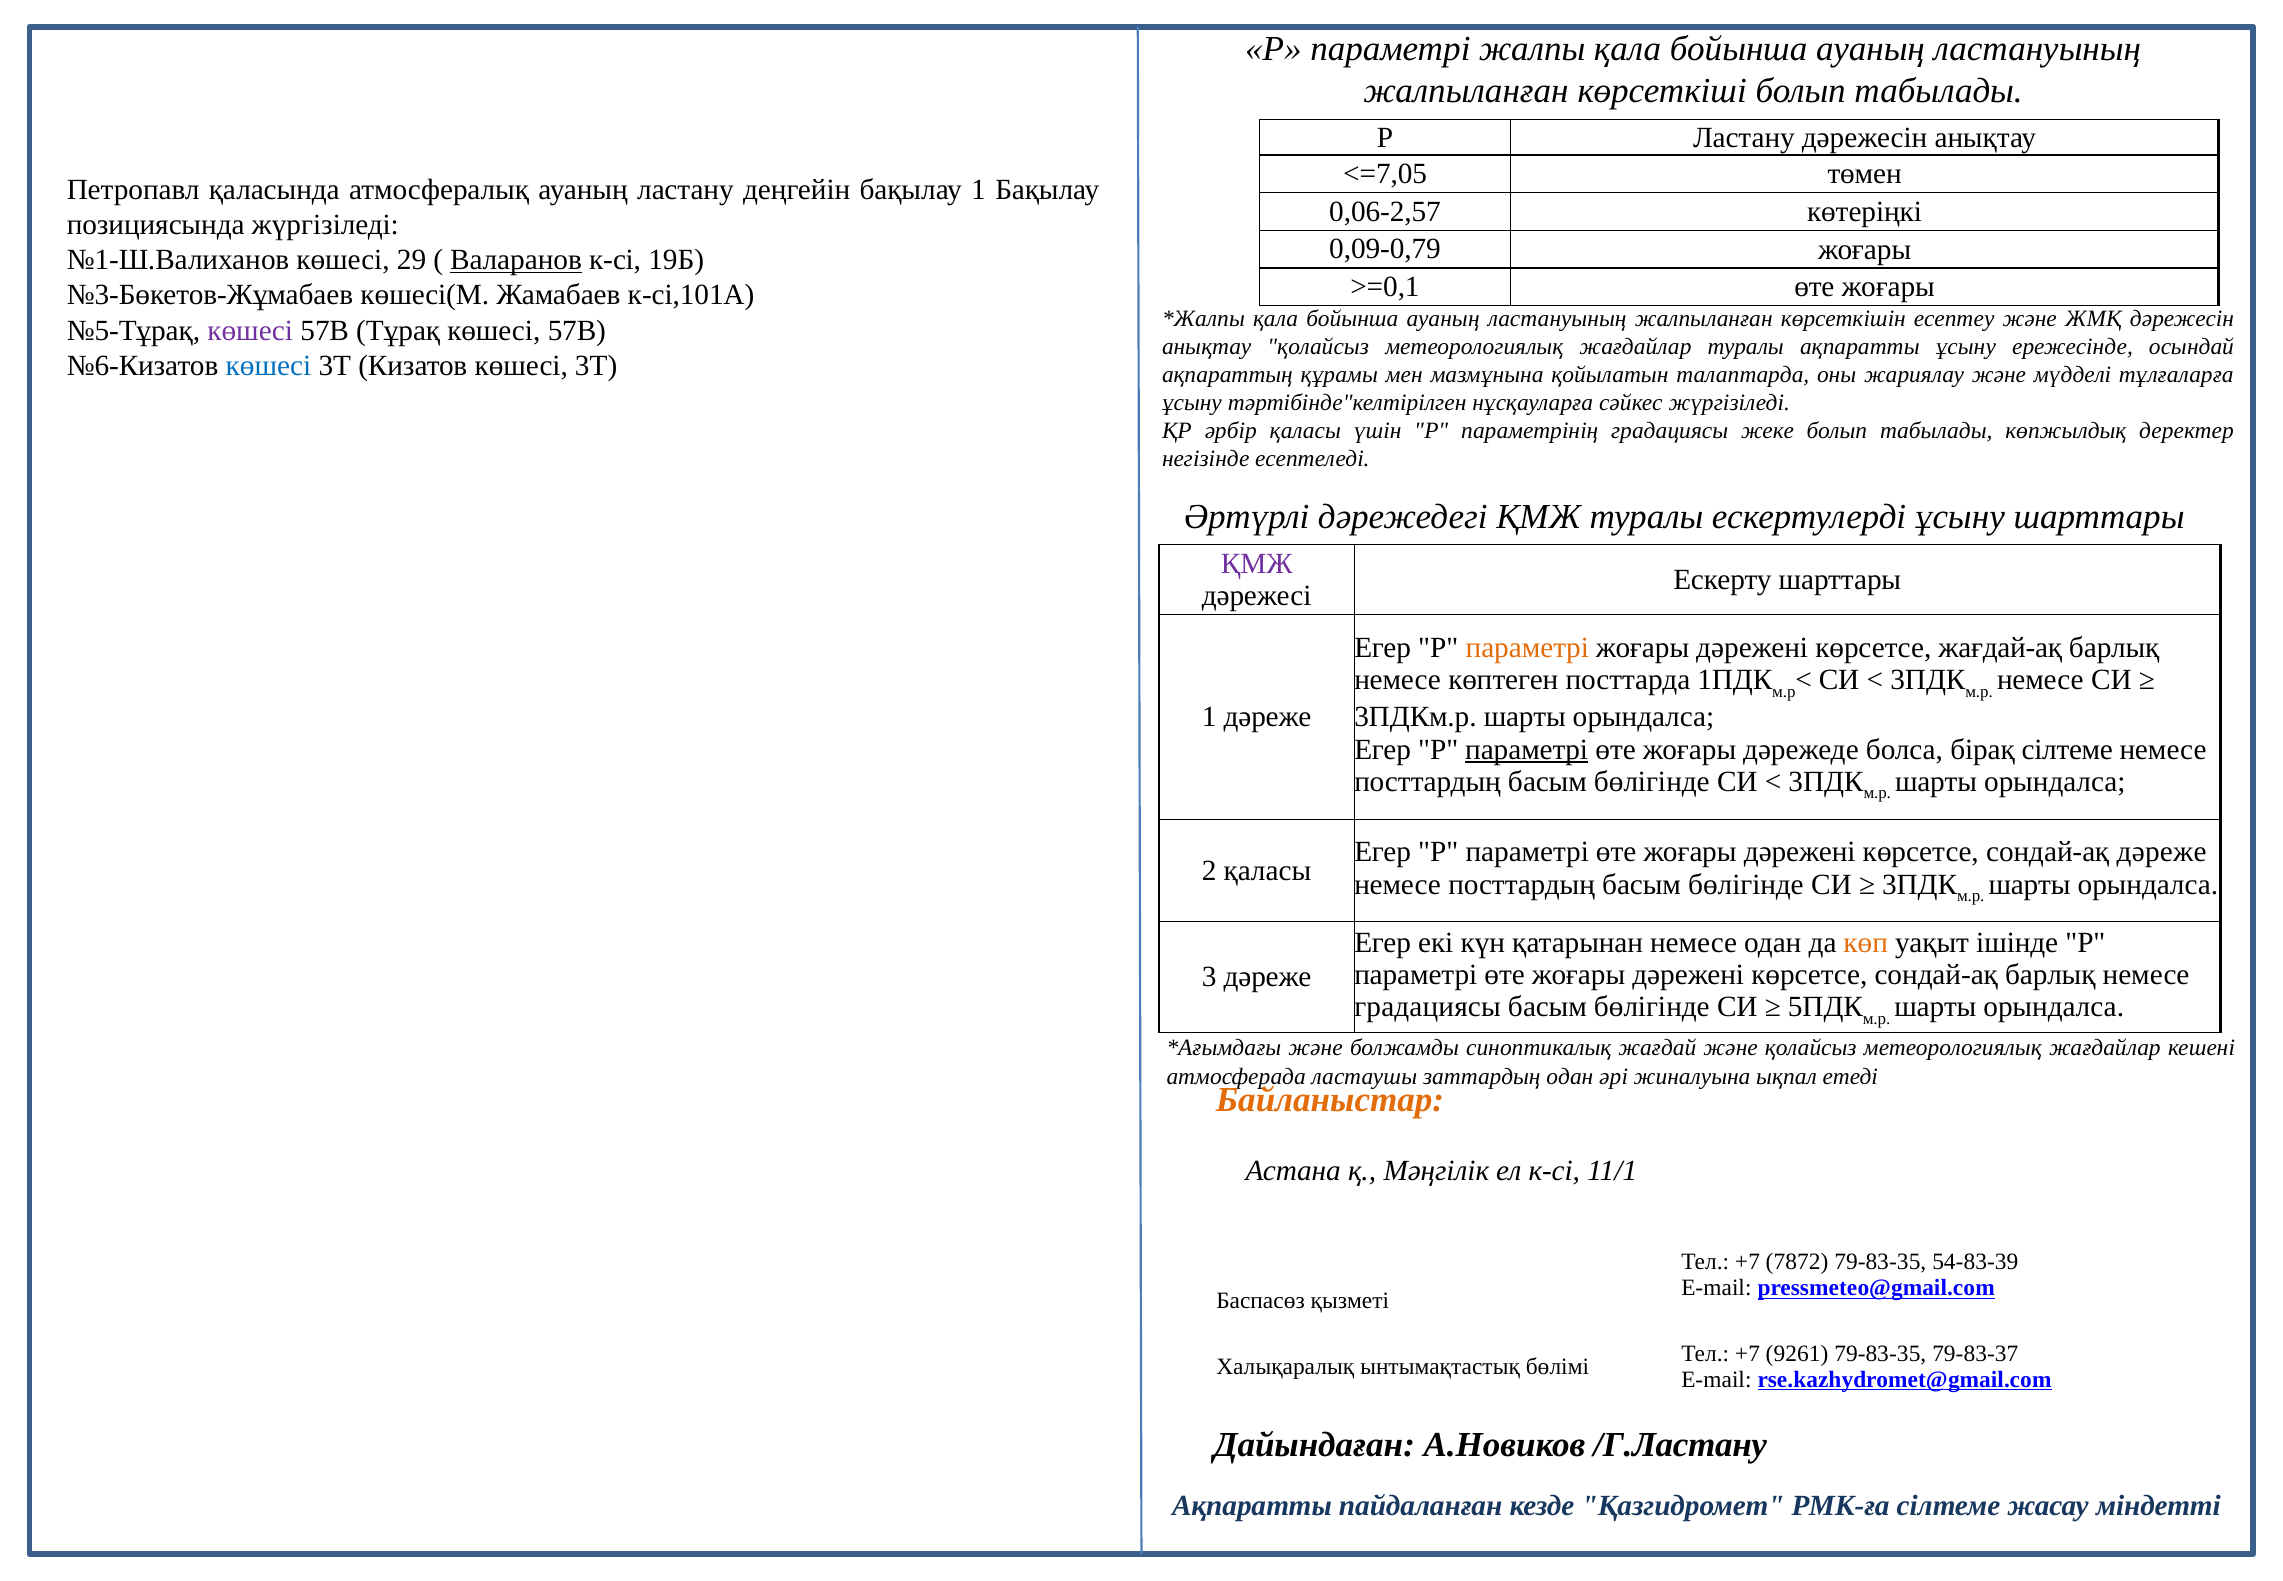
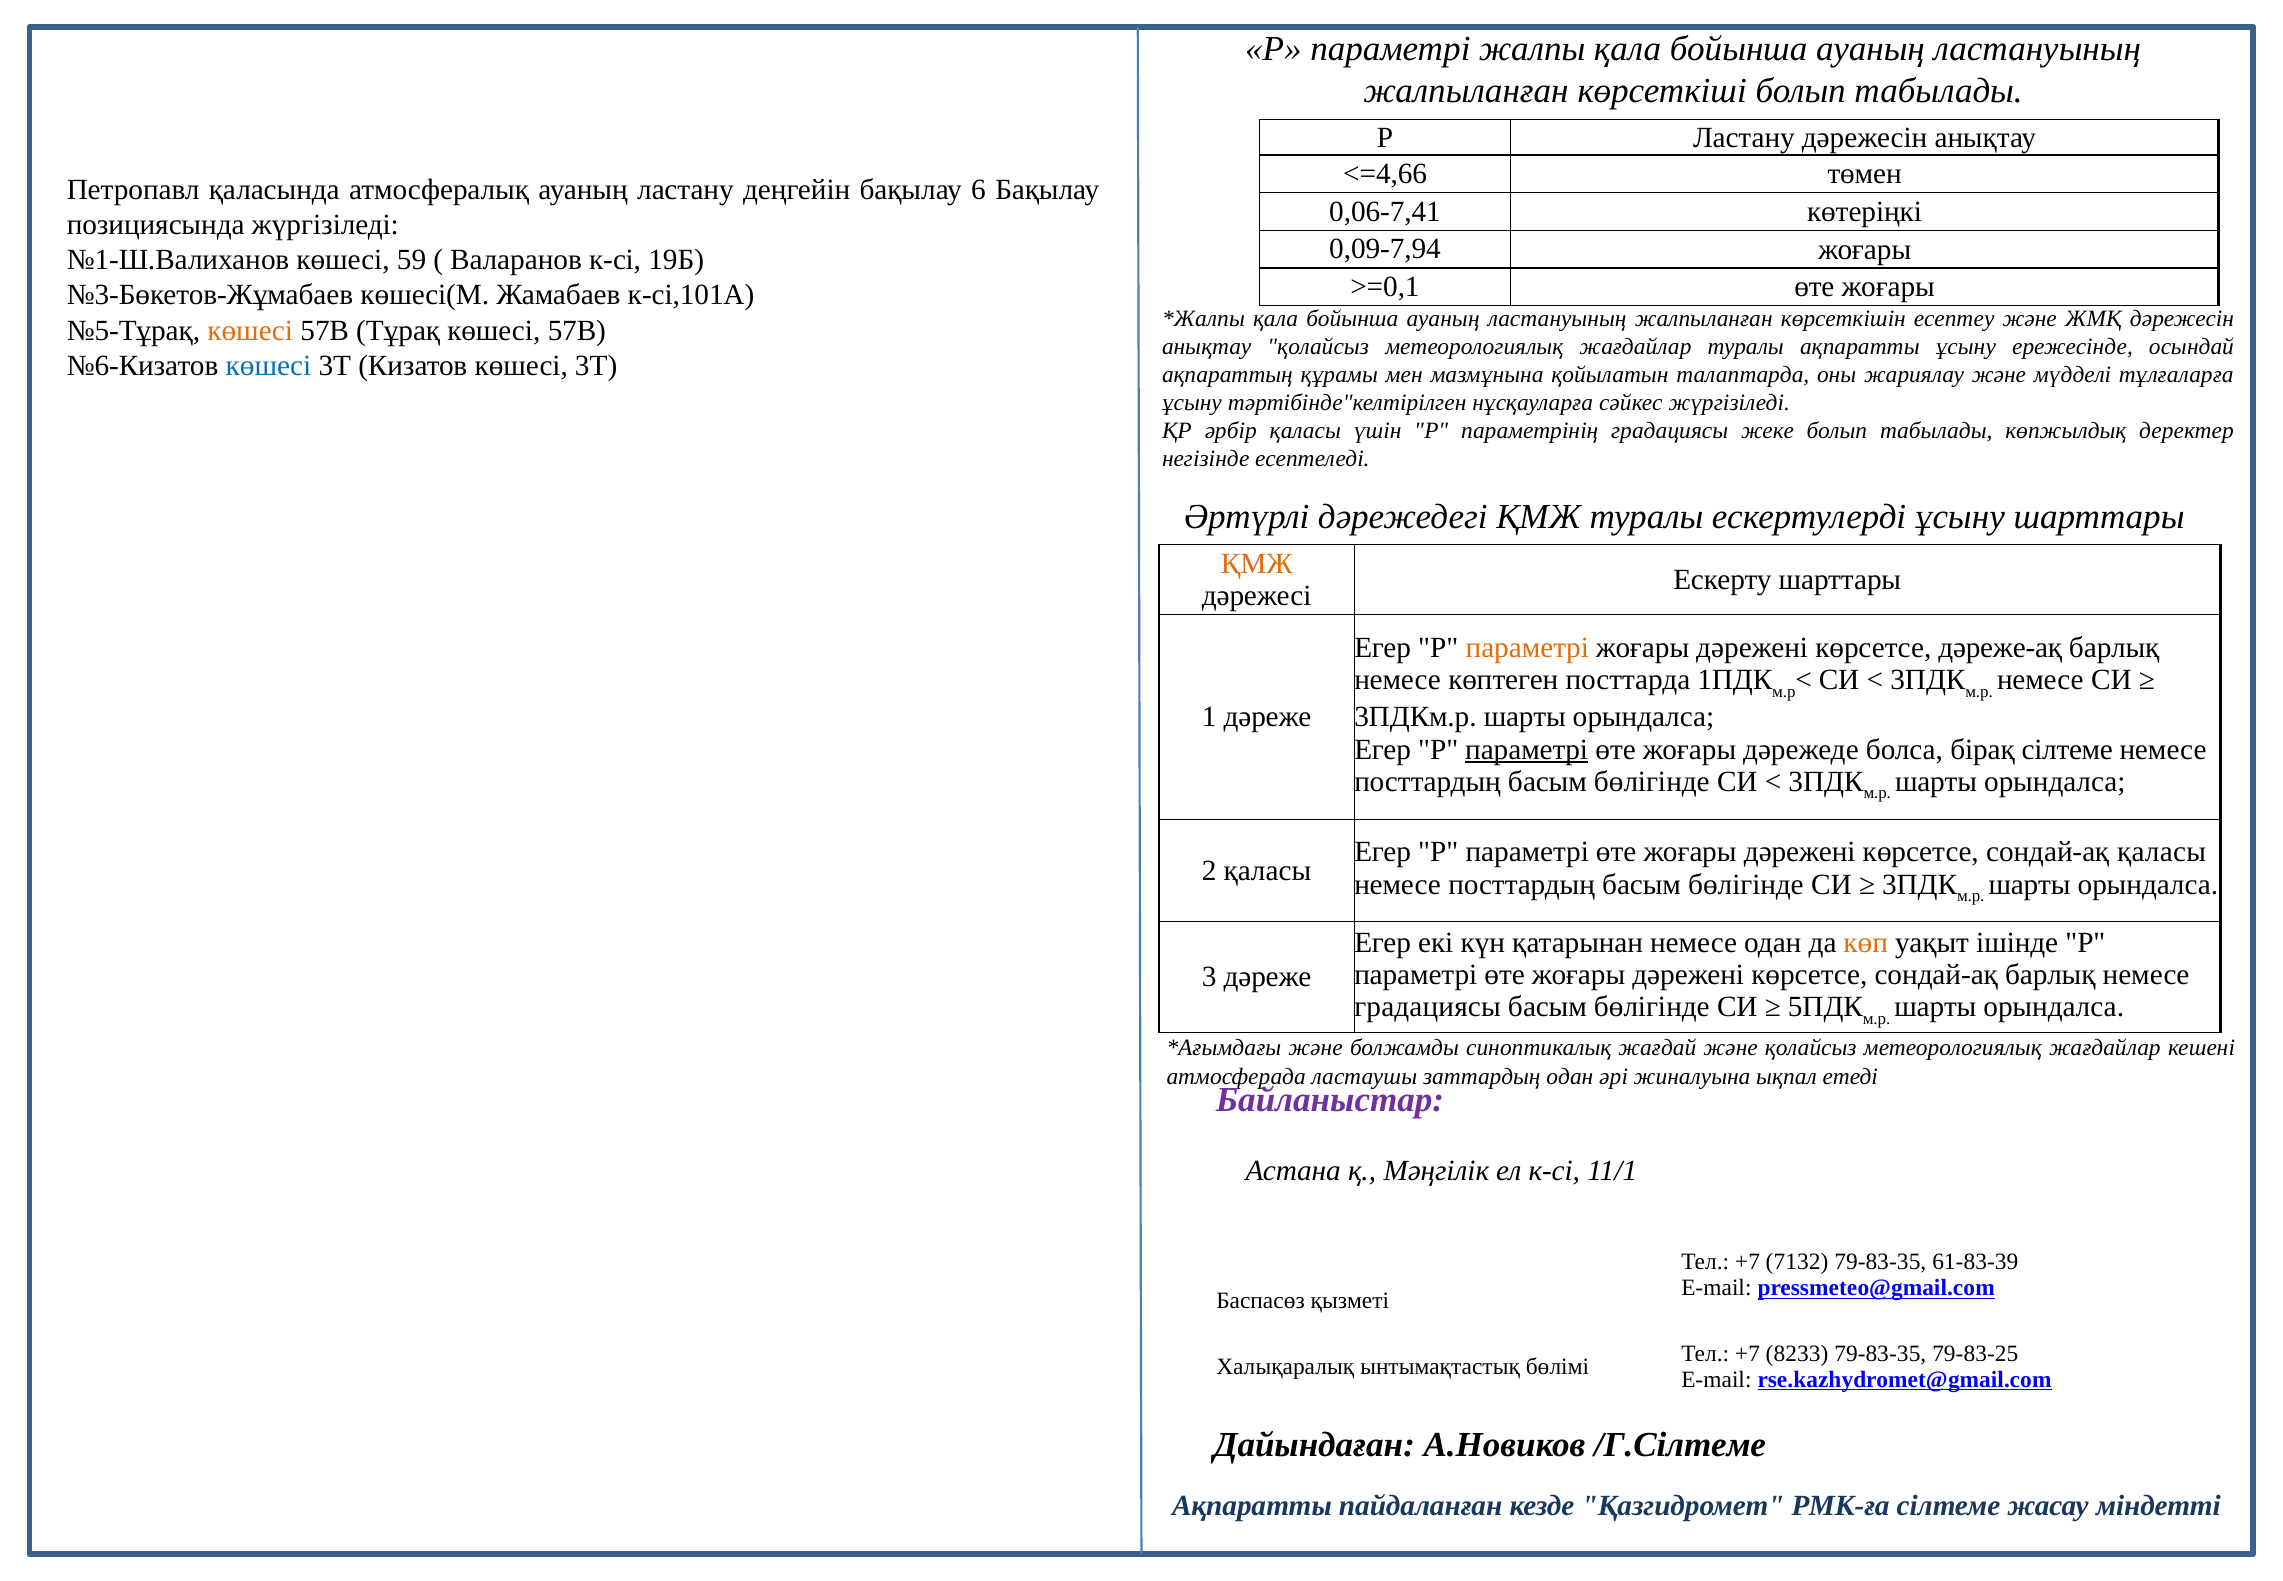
<=7,05: <=7,05 -> <=4,66
бақылау 1: 1 -> 6
0,06-2,57: 0,06-2,57 -> 0,06-7,41
0,09-0,79: 0,09-0,79 -> 0,09-7,94
29: 29 -> 59
Валаранов underline: present -> none
көшесі at (250, 330) colour: purple -> orange
ҚМЖ at (1257, 563) colour: purple -> orange
жағдай-ақ: жағдай-ақ -> дәреже-ақ
сондай-ақ дәреже: дәреже -> қаласы
Байланыстар colour: orange -> purple
7872: 7872 -> 7132
54-83-39: 54-83-39 -> 61-83-39
9261: 9261 -> 8233
79-83-37: 79-83-37 -> 79-83-25
/Г.Ластану: /Г.Ластану -> /Г.Сілтеме
